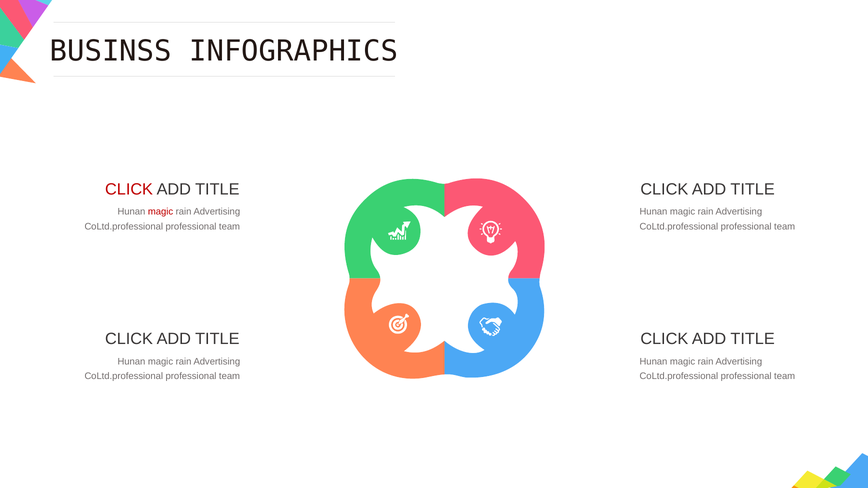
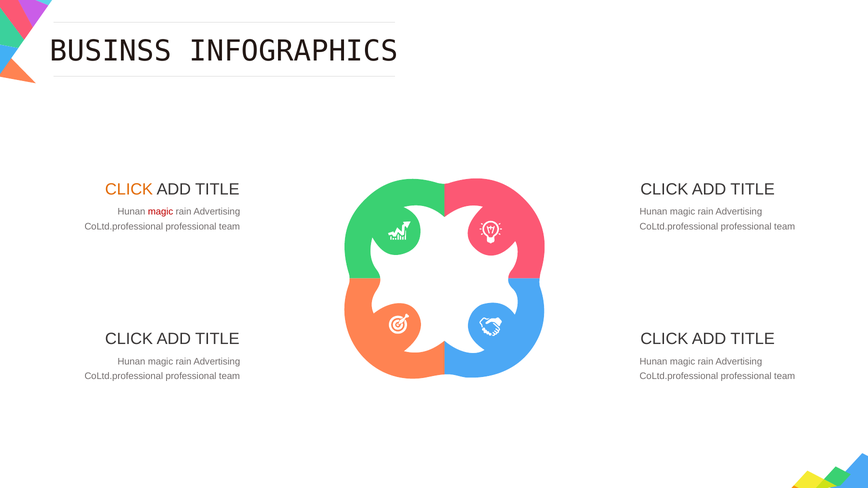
CLICK at (129, 189) colour: red -> orange
